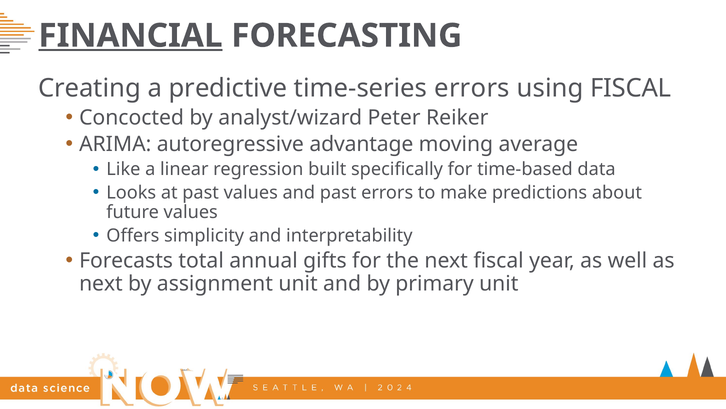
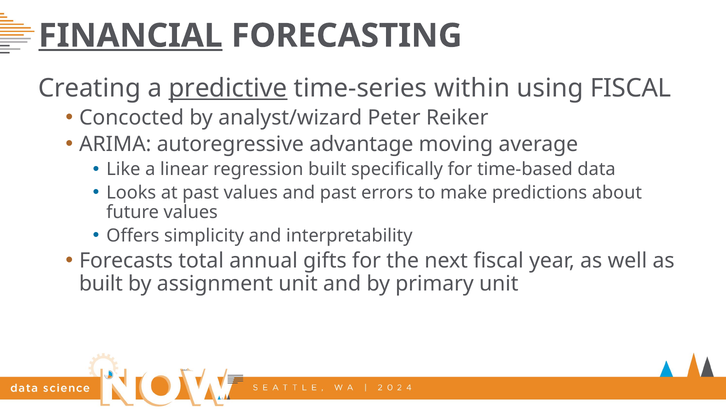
predictive underline: none -> present
time-series errors: errors -> within
next at (101, 283): next -> built
